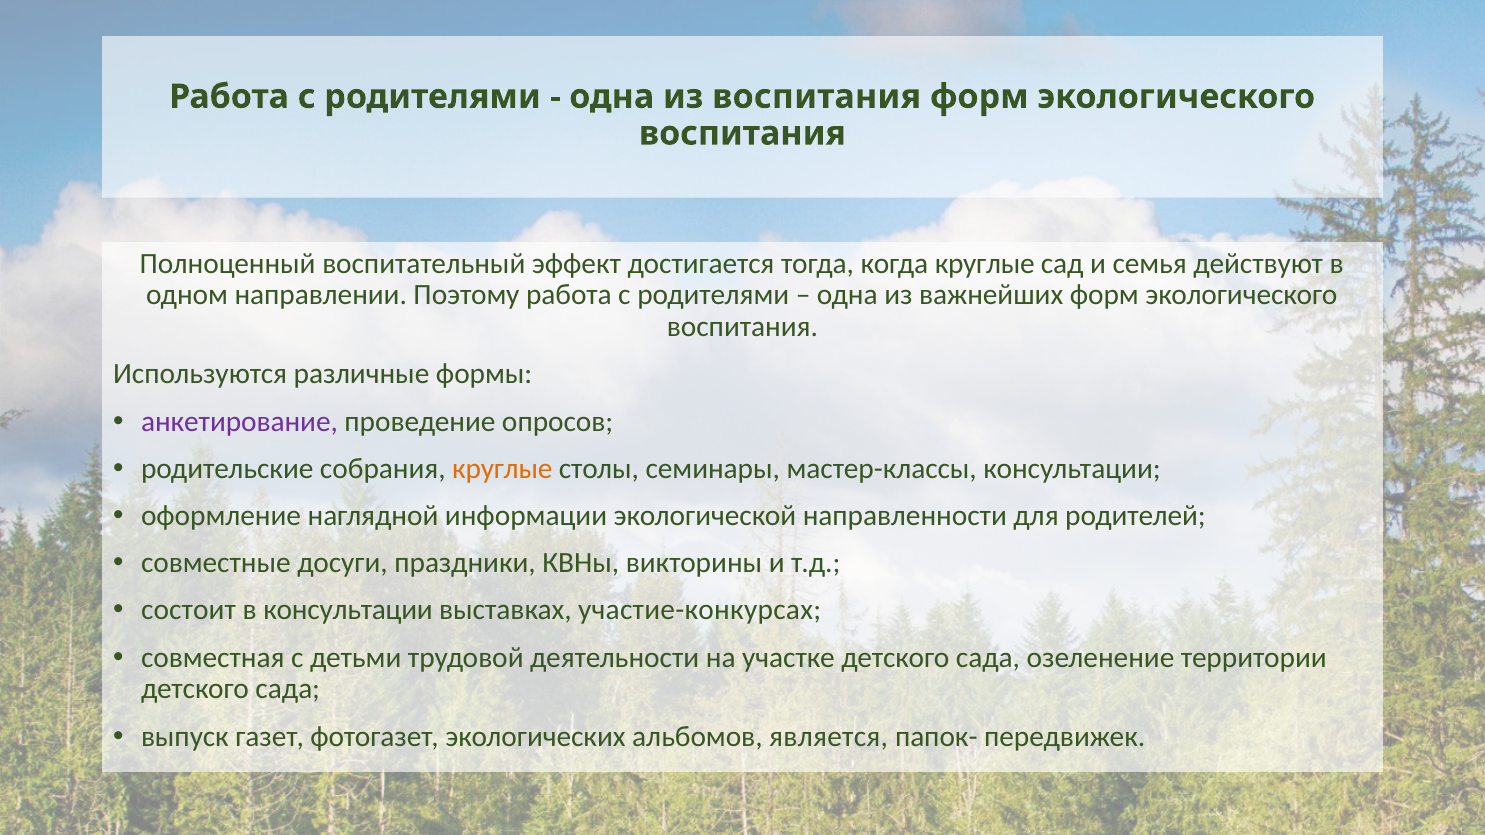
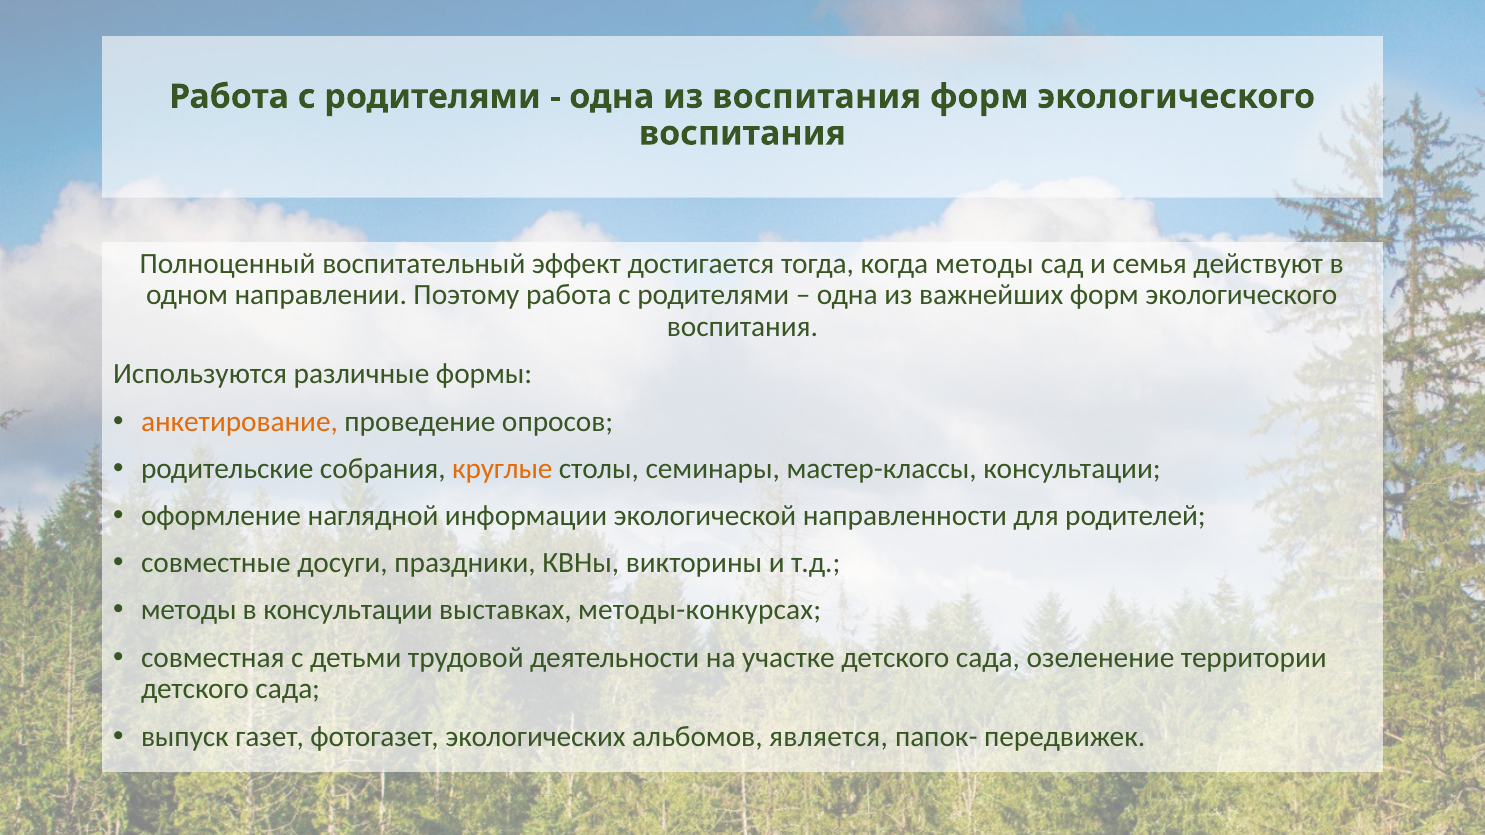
когда круглые: круглые -> методы
анкетирование colour: purple -> orange
состоит at (189, 610): состоит -> методы
участие-конкурсах: участие-конкурсах -> методы-конкурсах
